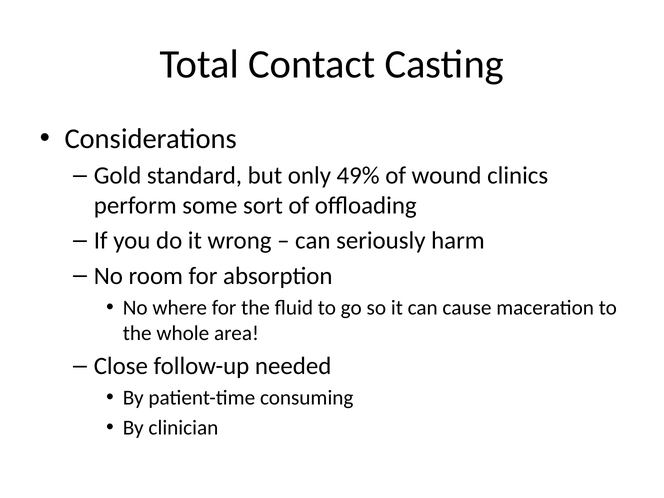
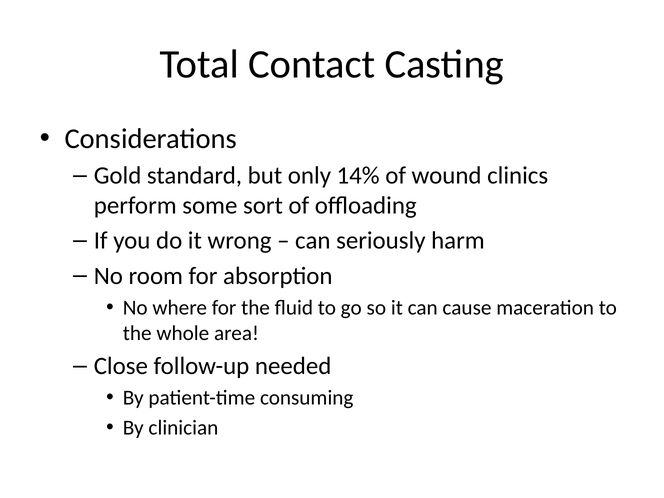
49%: 49% -> 14%
